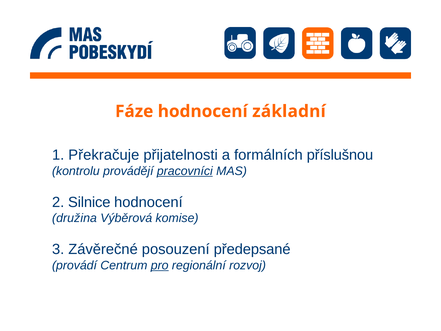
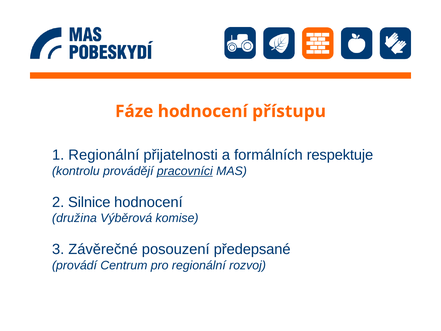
základní: základní -> přístupu
1 Překračuje: Překračuje -> Regionální
příslušnou: příslušnou -> respektuje
pro underline: present -> none
